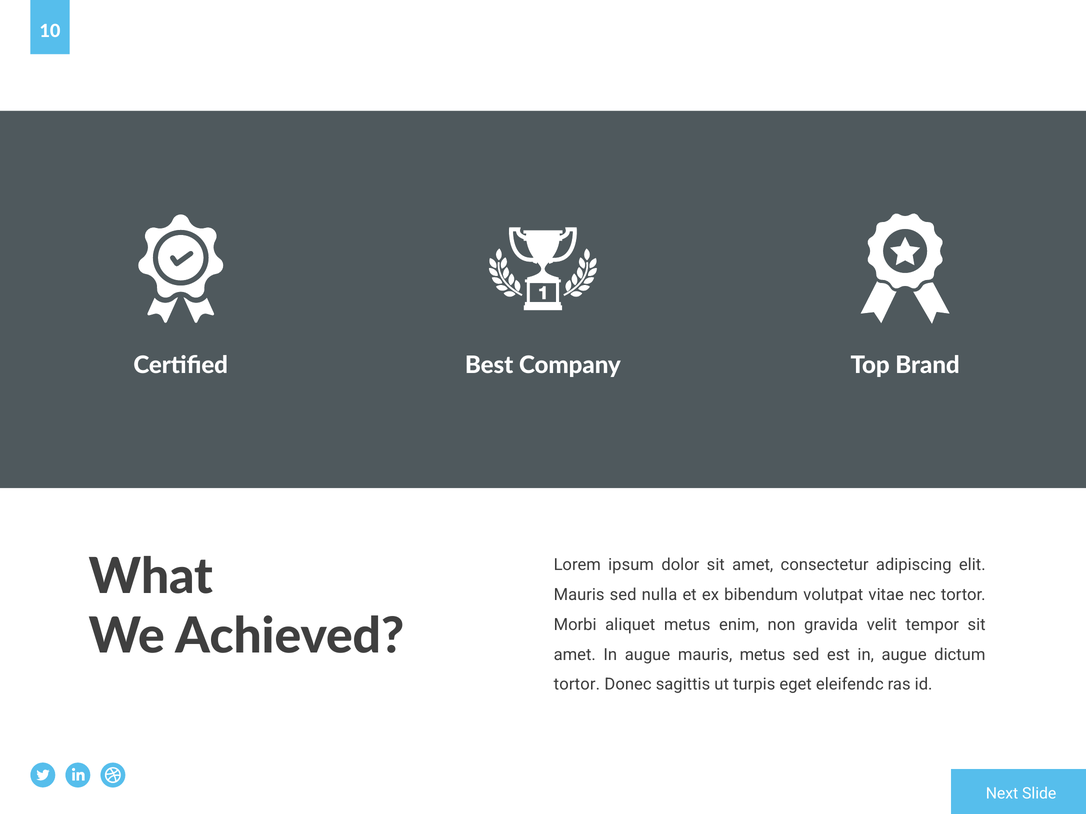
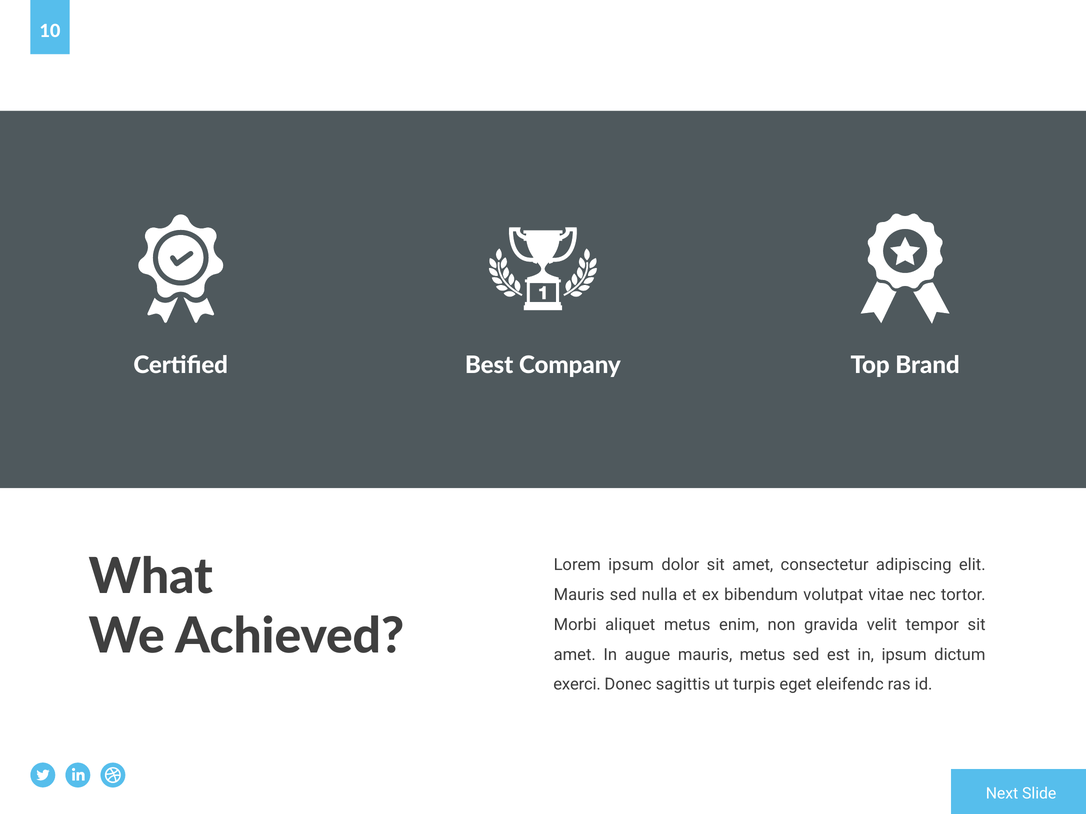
est in augue: augue -> ipsum
tortor at (577, 685): tortor -> exerci
